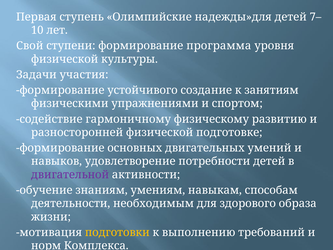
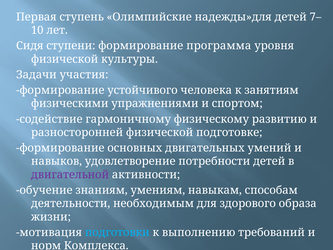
Свой: Свой -> Сидя
создание: создание -> человека
подготовки colour: yellow -> light blue
